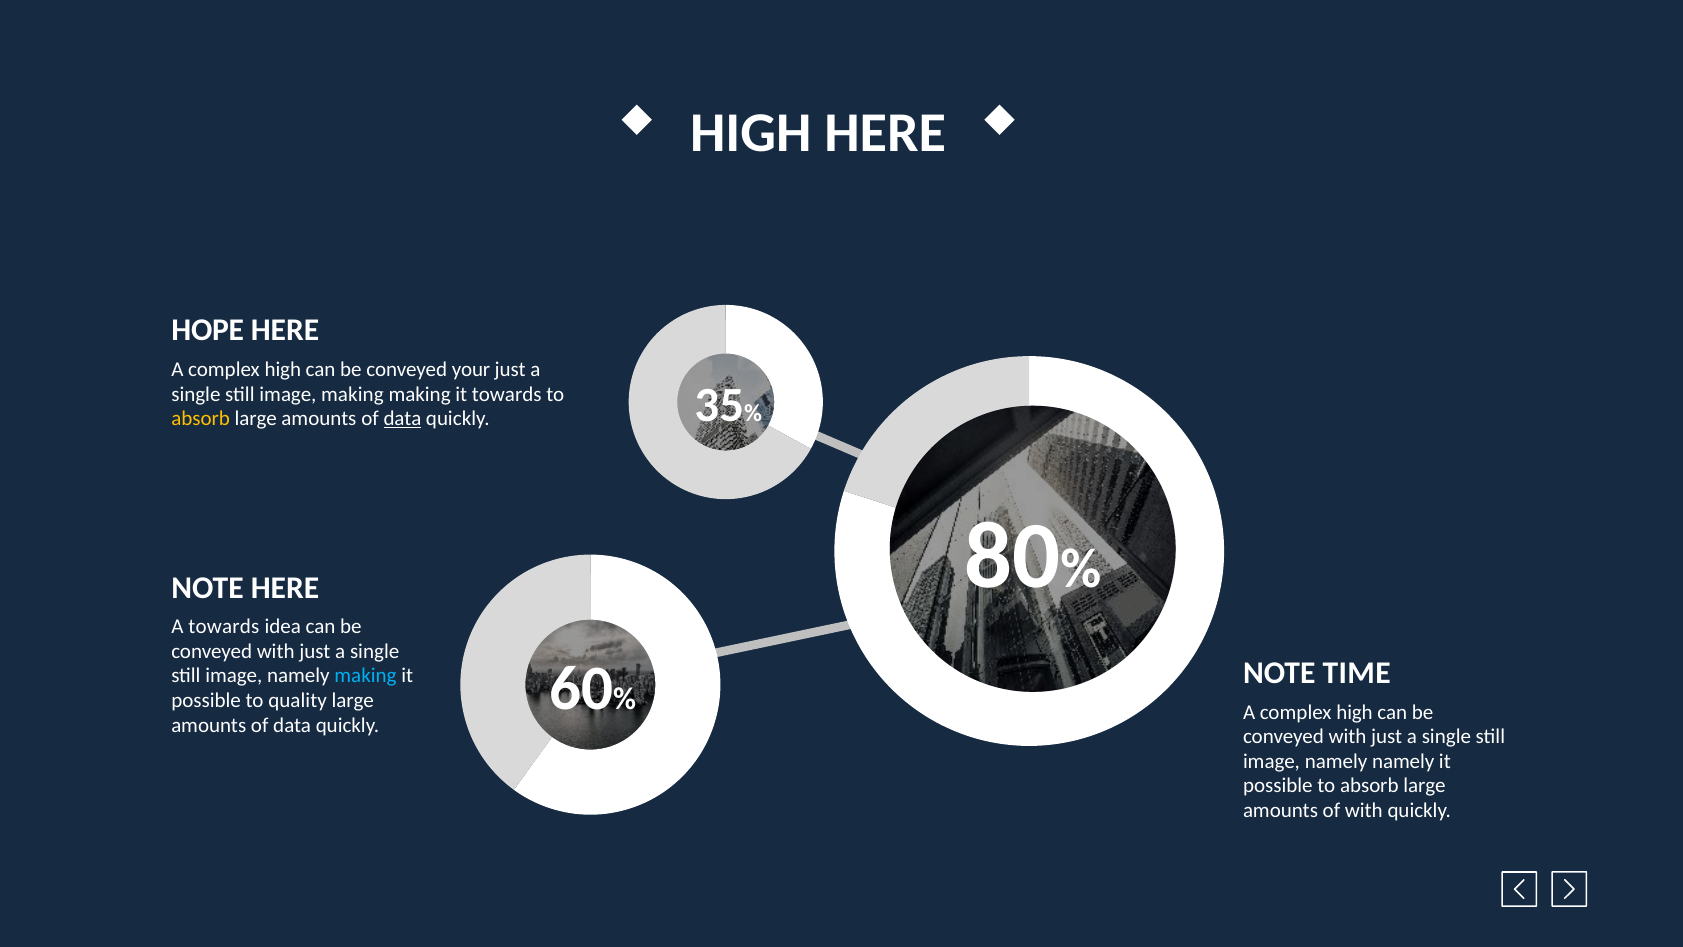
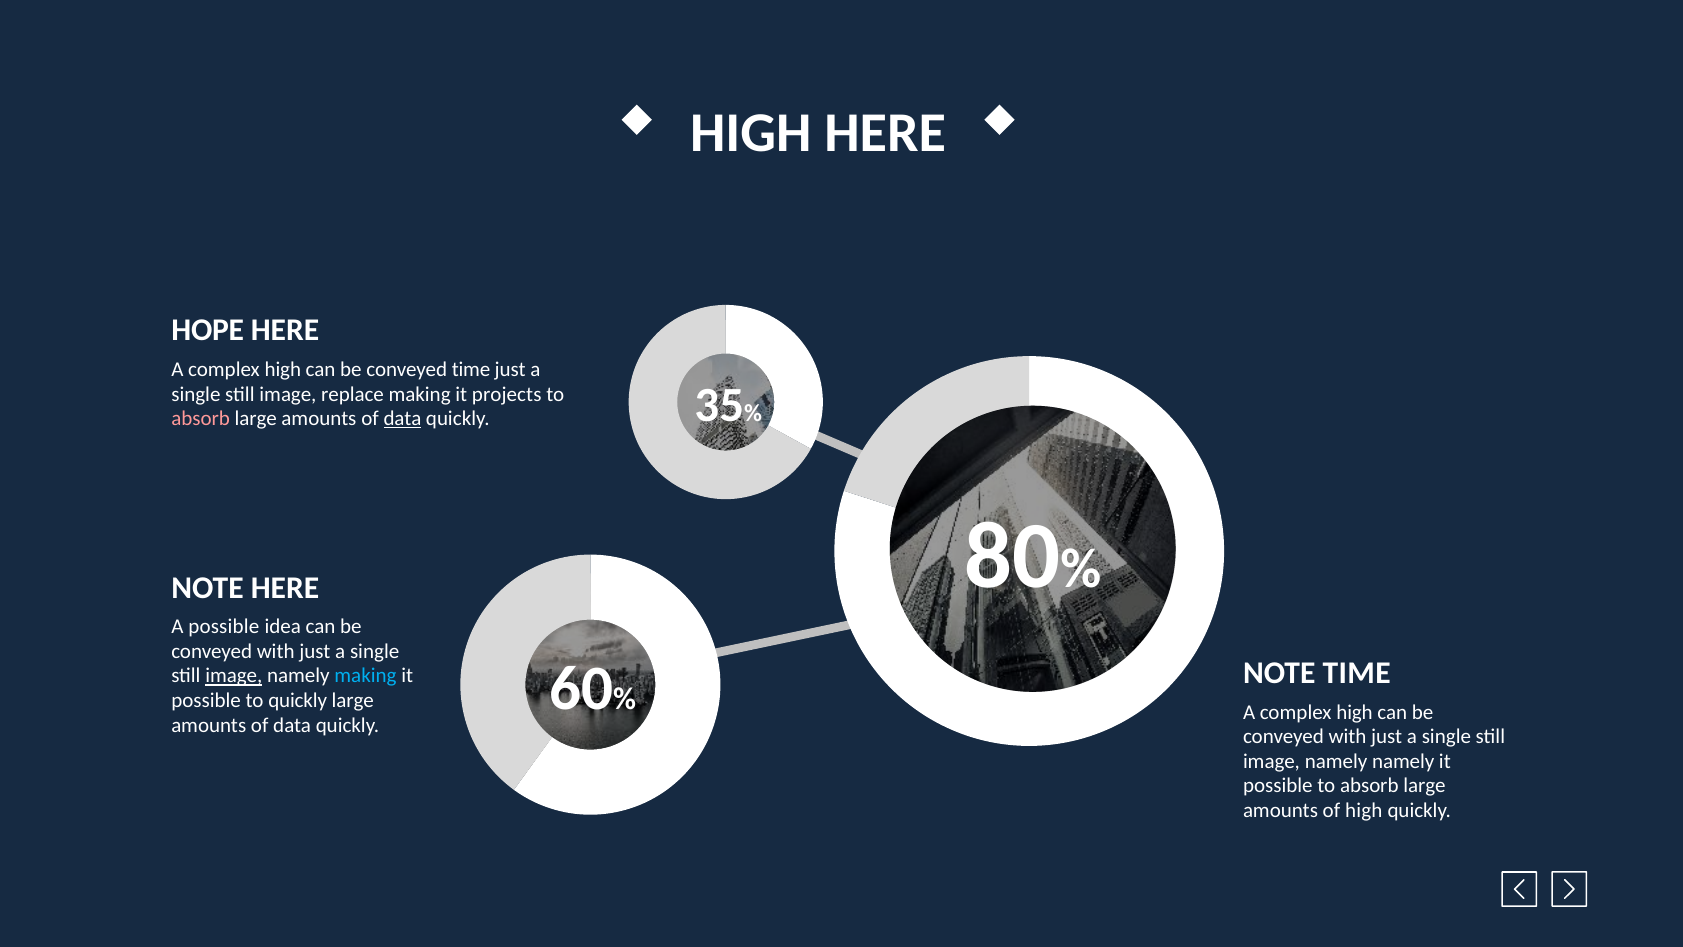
conveyed your: your -> time
image making: making -> replace
it towards: towards -> projects
absorb at (201, 419) colour: yellow -> pink
A towards: towards -> possible
image at (234, 676) underline: none -> present
to quality: quality -> quickly
of with: with -> high
